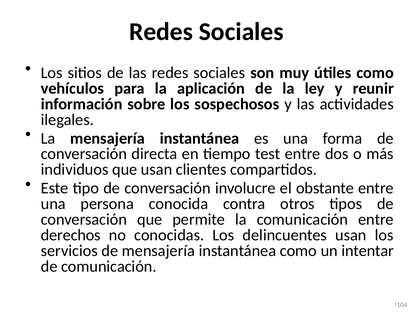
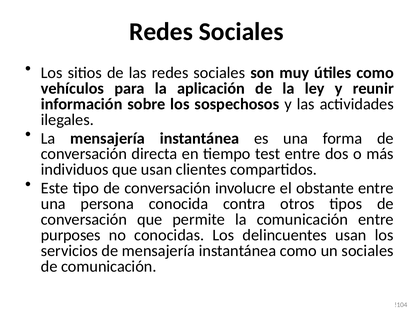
derechos: derechos -> purposes
un intentar: intentar -> sociales
